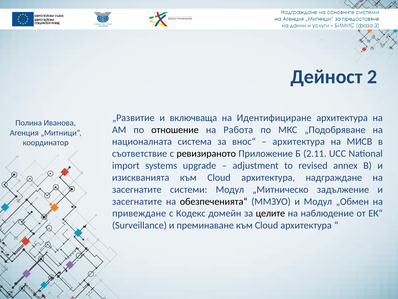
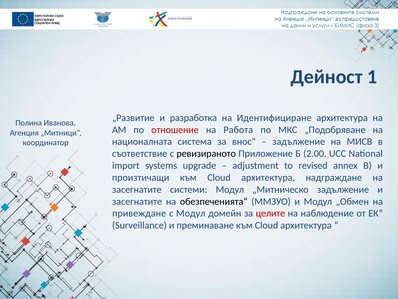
2: 2 -> 1
включваща: включваща -> разработка
отношение colour: black -> red
архитектура at (299, 141): архитектура -> задължение
2.11: 2.11 -> 2.00
изискванията: изискванията -> произтичащи
с Кодекс: Кодекс -> Модул
целите colour: black -> red
